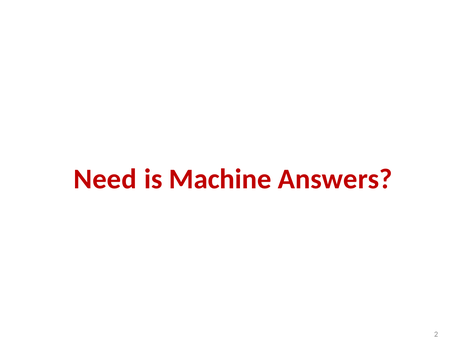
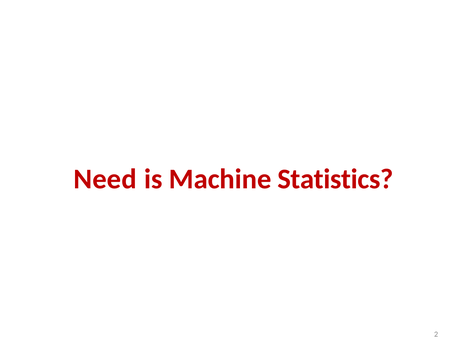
Answers: Answers -> Statistics
